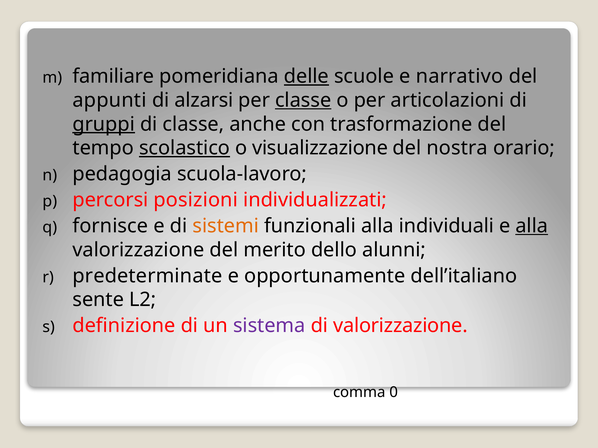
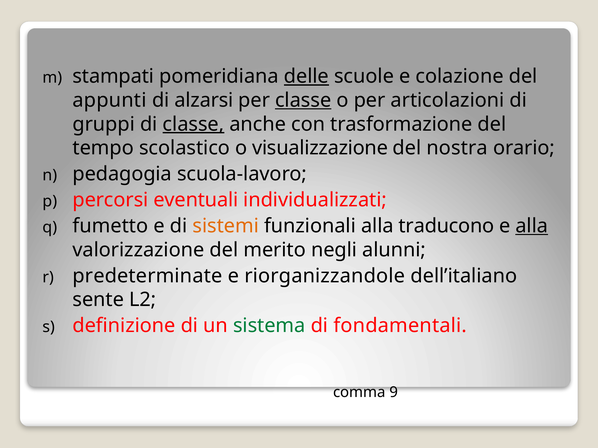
familiare: familiare -> stampati
narrativo: narrativo -> colazione
gruppi underline: present -> none
classe at (193, 124) underline: none -> present
scolastico underline: present -> none
posizioni: posizioni -> eventuali
fornisce: fornisce -> fumetto
individuali: individuali -> traducono
dello: dello -> negli
opportunamente: opportunamente -> riorganizzandole
sistema colour: purple -> green
di valorizzazione: valorizzazione -> fondamentali
0: 0 -> 9
